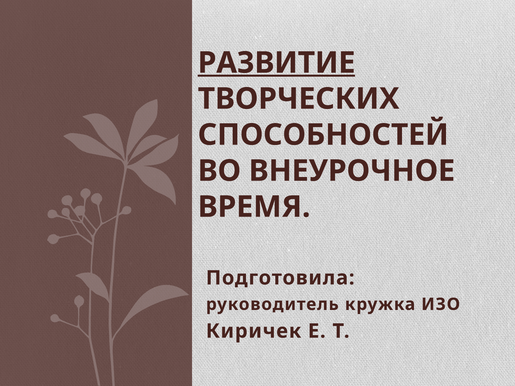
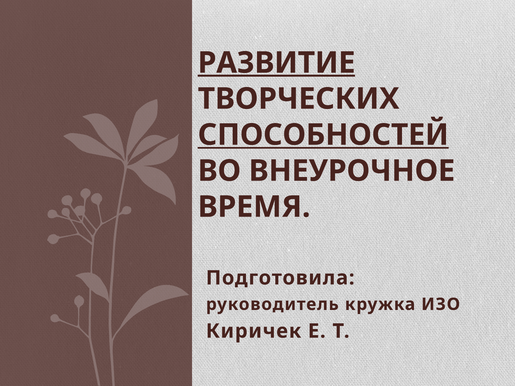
СПОСОБНОСТЕЙ underline: none -> present
